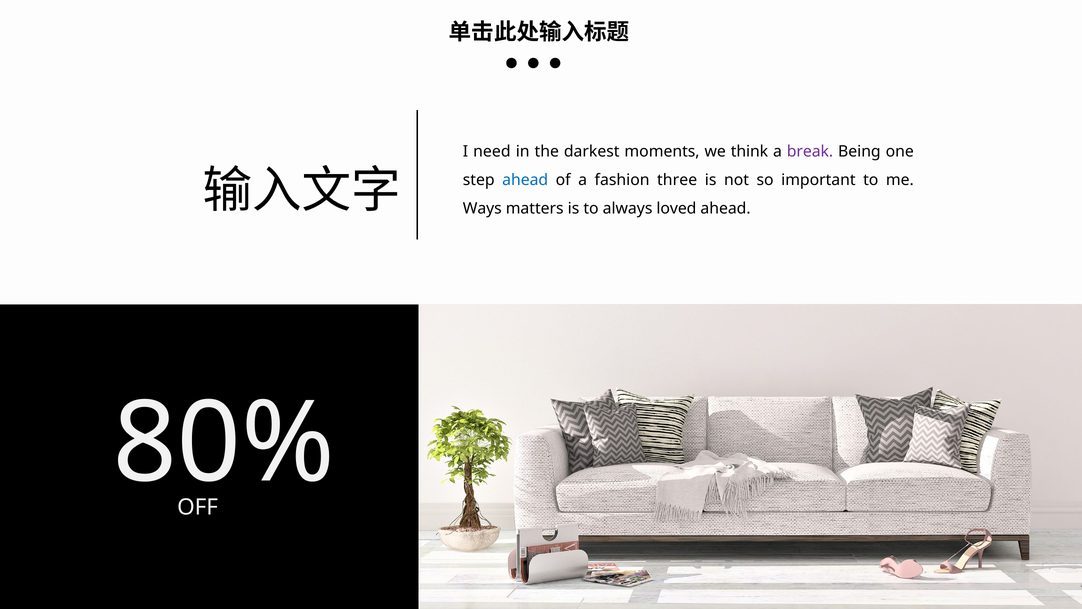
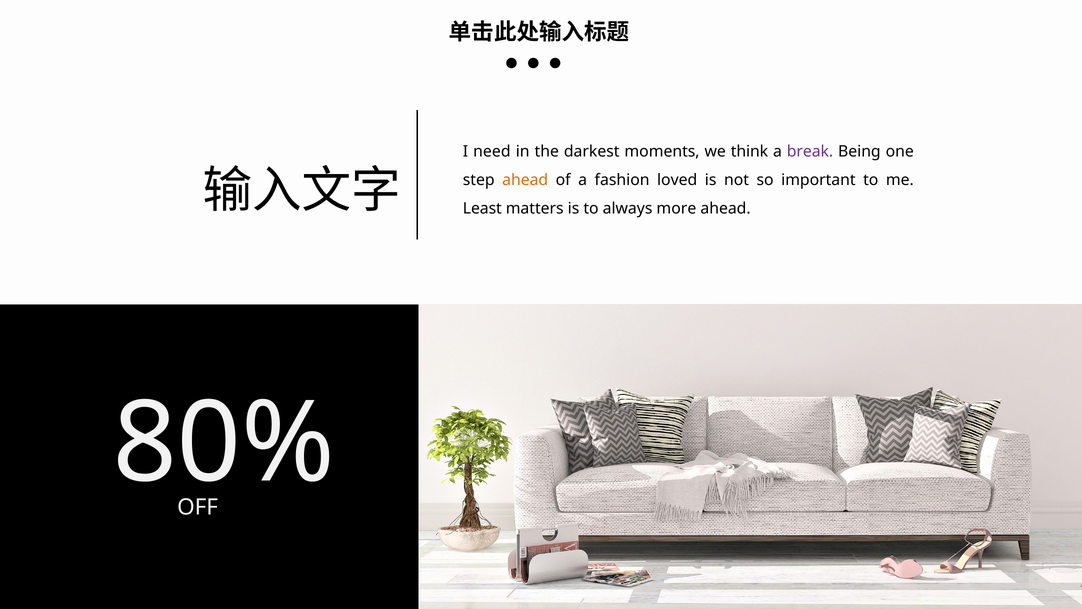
ahead at (525, 180) colour: blue -> orange
three: three -> loved
Ways: Ways -> Least
loved: loved -> more
